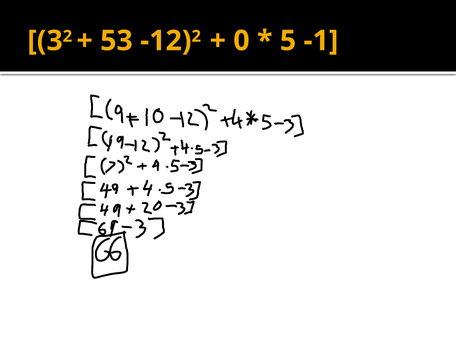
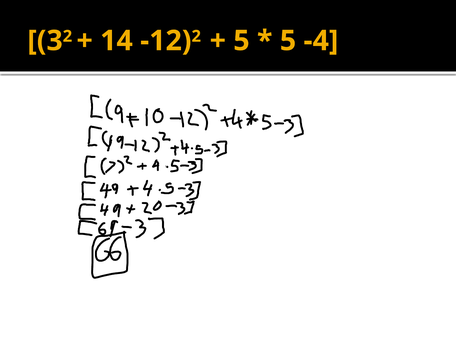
53: 53 -> 14
0 at (241, 41): 0 -> 5
-1: -1 -> -4
